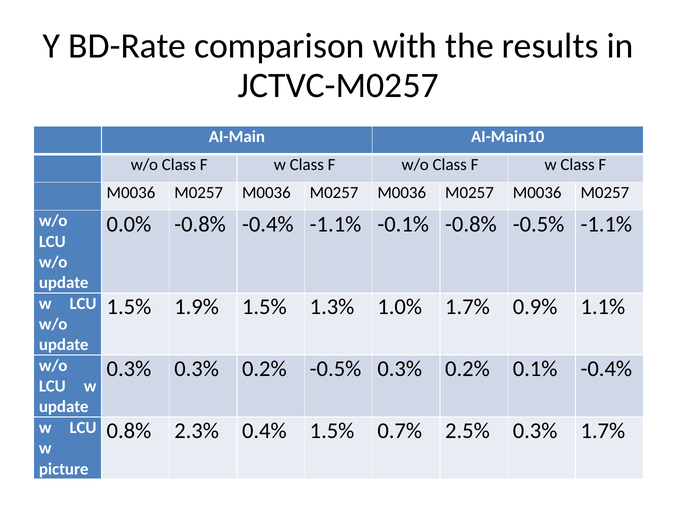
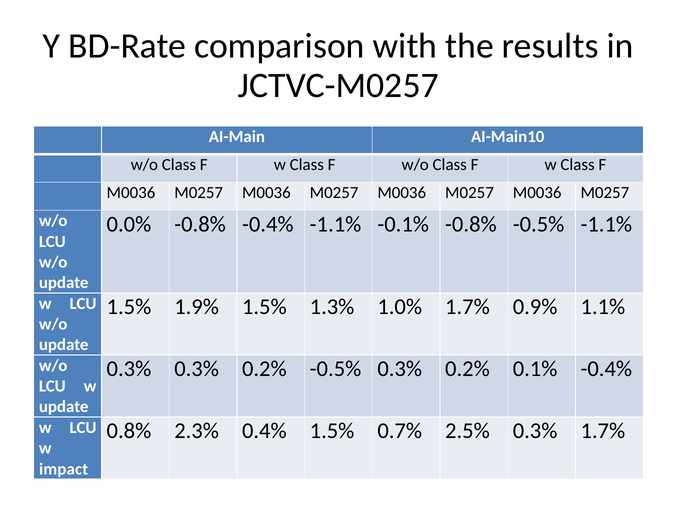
picture: picture -> impact
